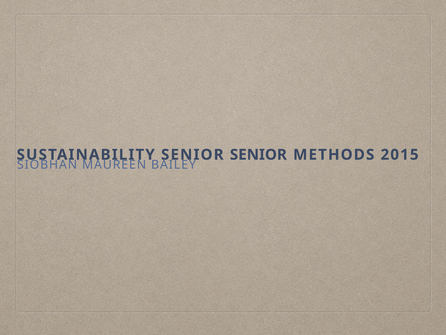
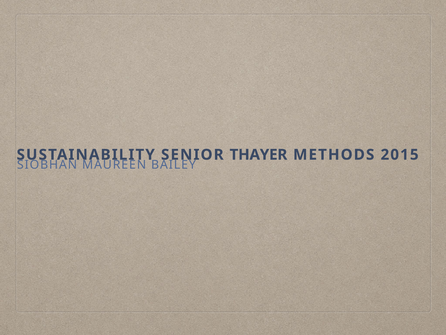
SENIOR at (258, 154): SENIOR -> THAYER
